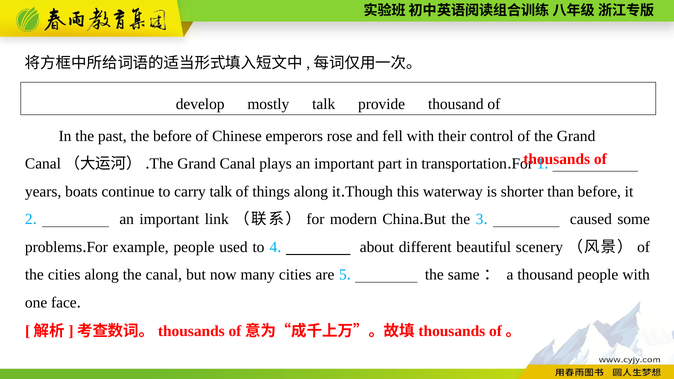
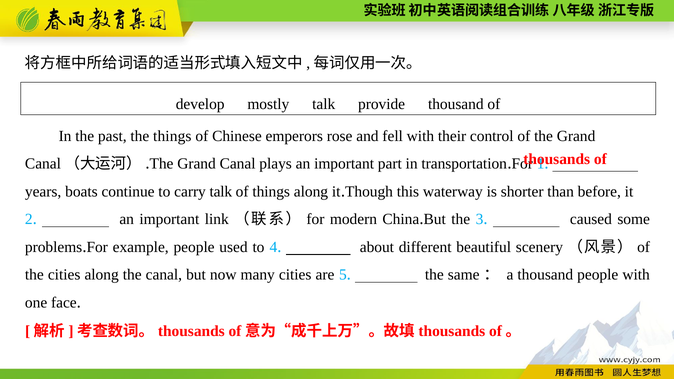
the before: before -> things
